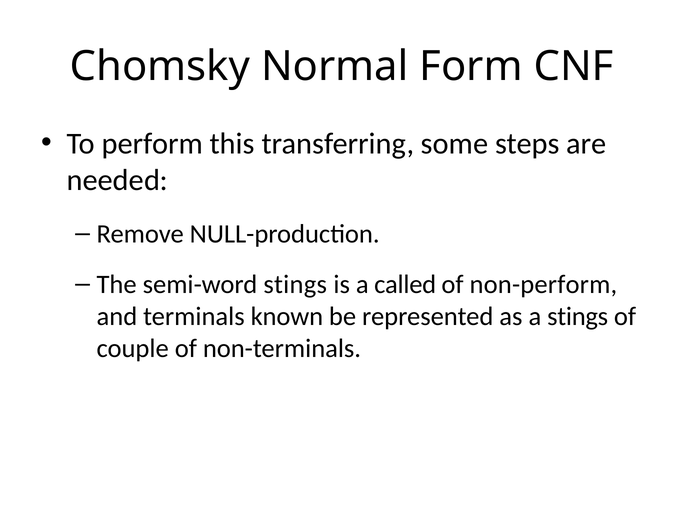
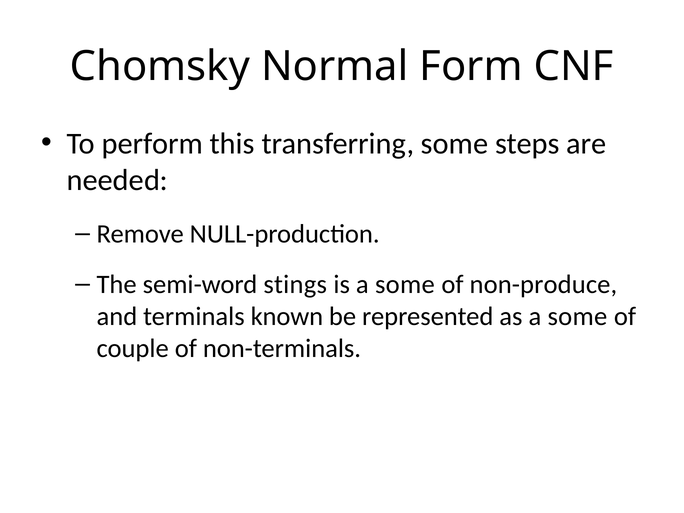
is a called: called -> some
non-perform: non-perform -> non-produce
as a stings: stings -> some
